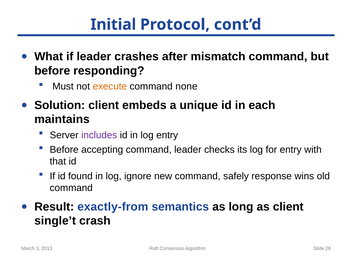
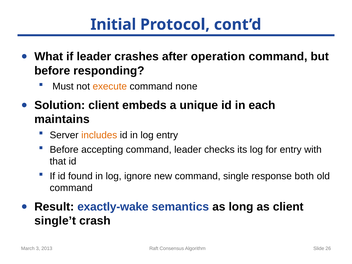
mismatch: mismatch -> operation
includes colour: purple -> orange
safely: safely -> single
wins: wins -> both
exactly-from: exactly-from -> exactly-wake
